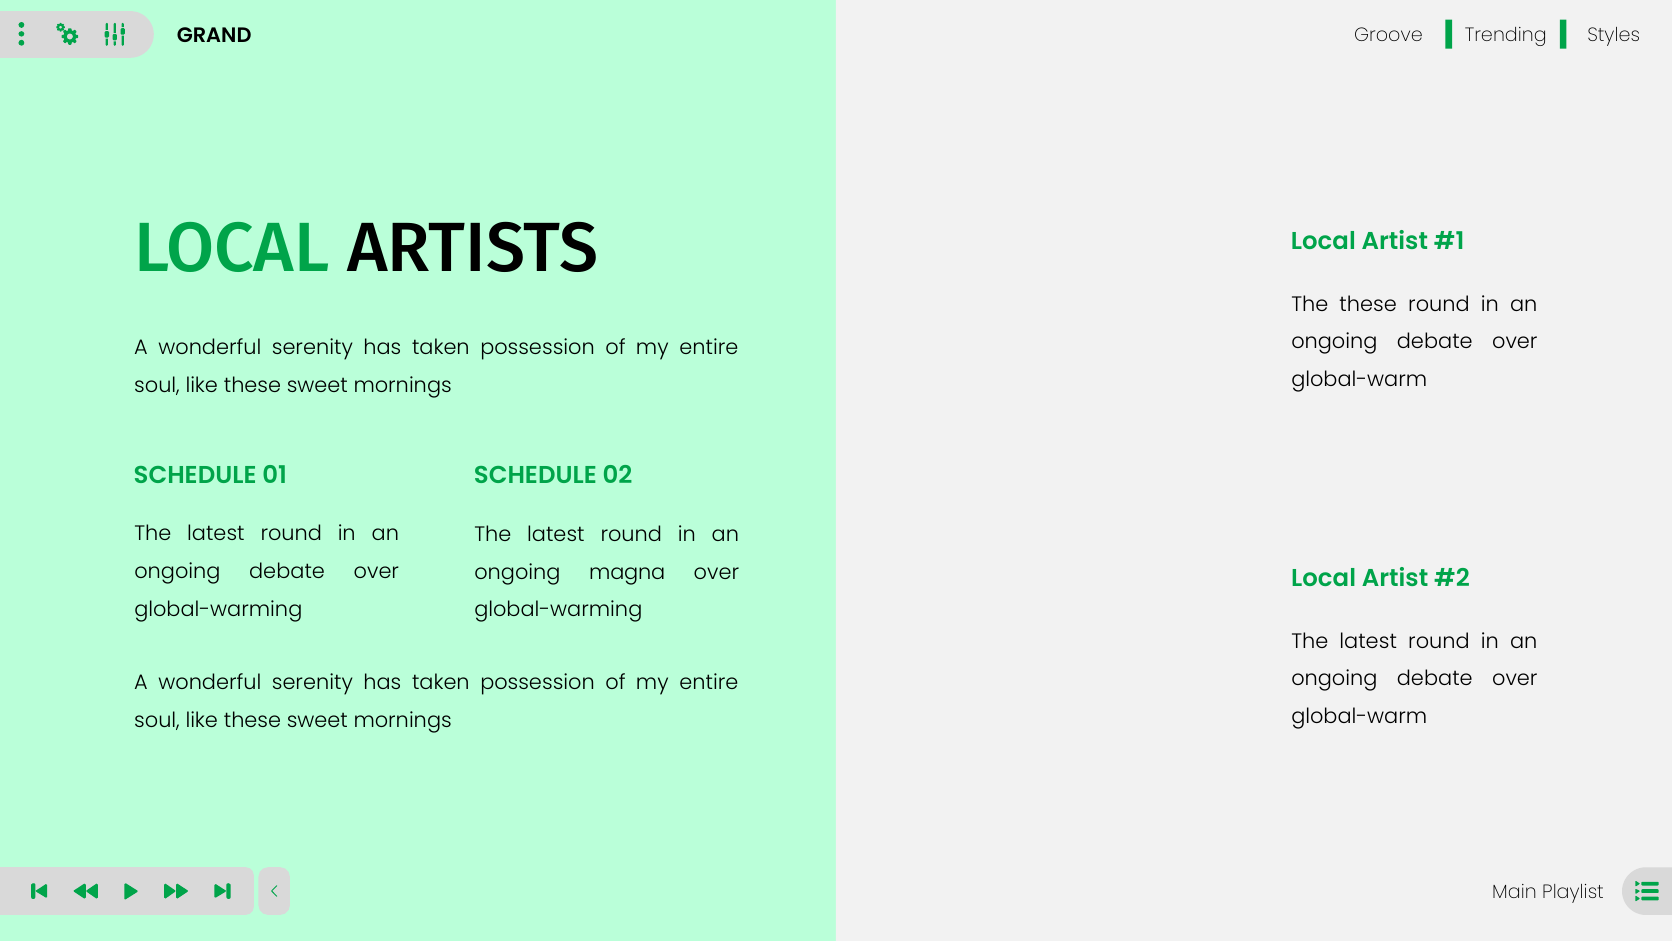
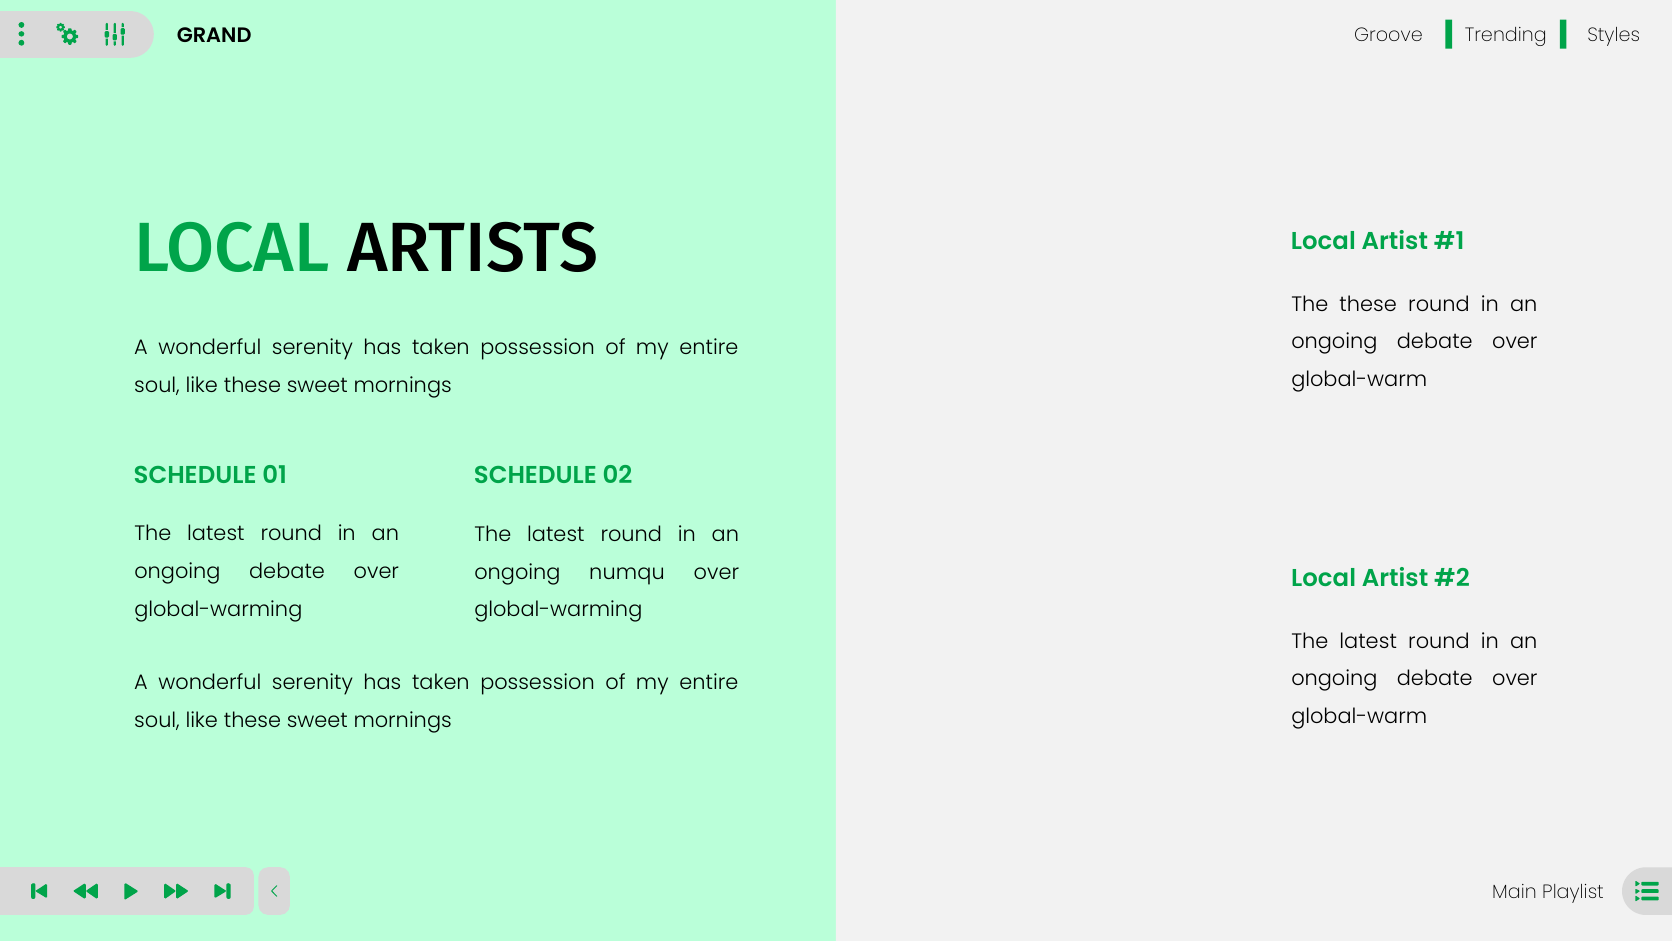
magna: magna -> numqu
